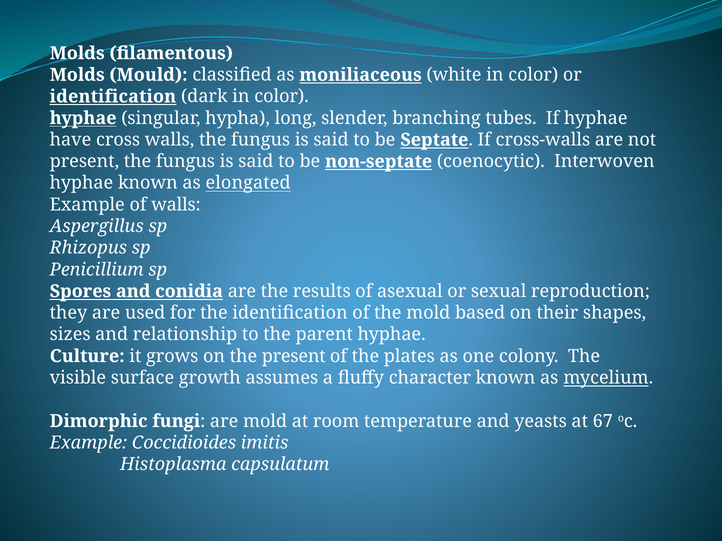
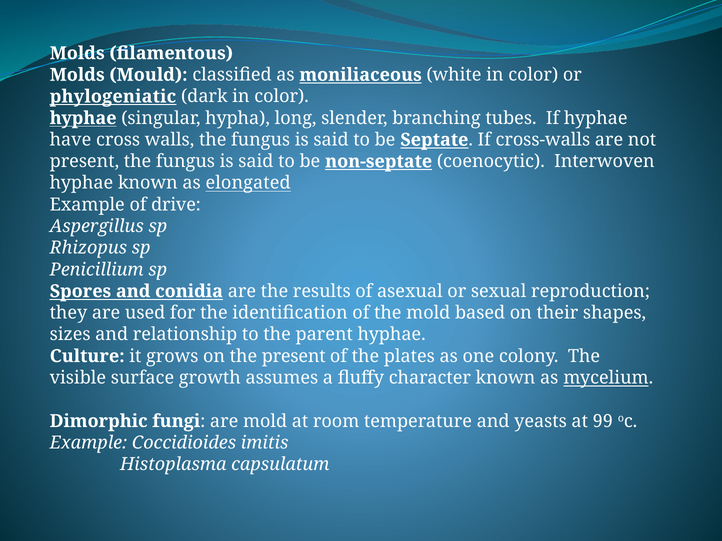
identification at (113, 97): identification -> phylogeniatic
of walls: walls -> drive
67: 67 -> 99
